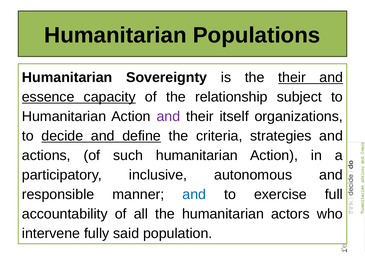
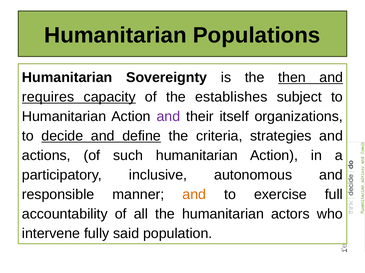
the their: their -> then
essence: essence -> requires
relationship: relationship -> establishes
and at (194, 195) colour: blue -> orange
